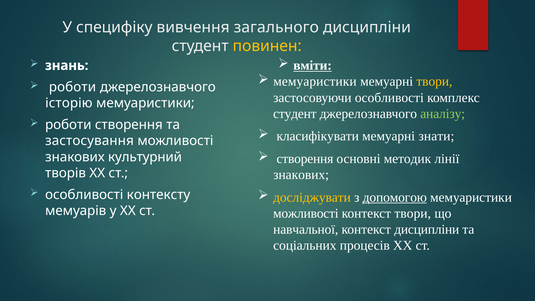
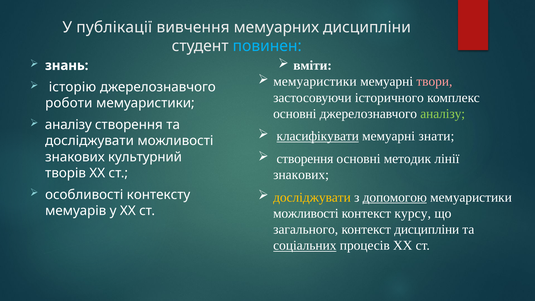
специфіку: специфіку -> публікації
загального: загального -> мемуарних
повинен colour: yellow -> light blue
вміти underline: present -> none
твори at (434, 82) colour: yellow -> pink
роботи at (72, 87): роботи -> історію
застосовуючи особливості: особливості -> історичного
історію: історію -> роботи
студент at (295, 114): студент -> основні
роботи at (68, 125): роботи -> аналізу
класифікувати underline: none -> present
застосування at (89, 141): застосування -> досліджувати
контекст твори: твори -> курсу
навчальної: навчальної -> загального
соціальних underline: none -> present
